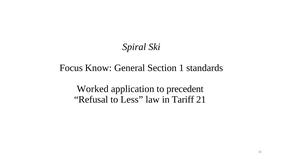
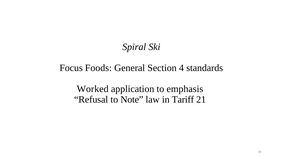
Know: Know -> Foods
1: 1 -> 4
precedent: precedent -> emphasis
Less: Less -> Note
